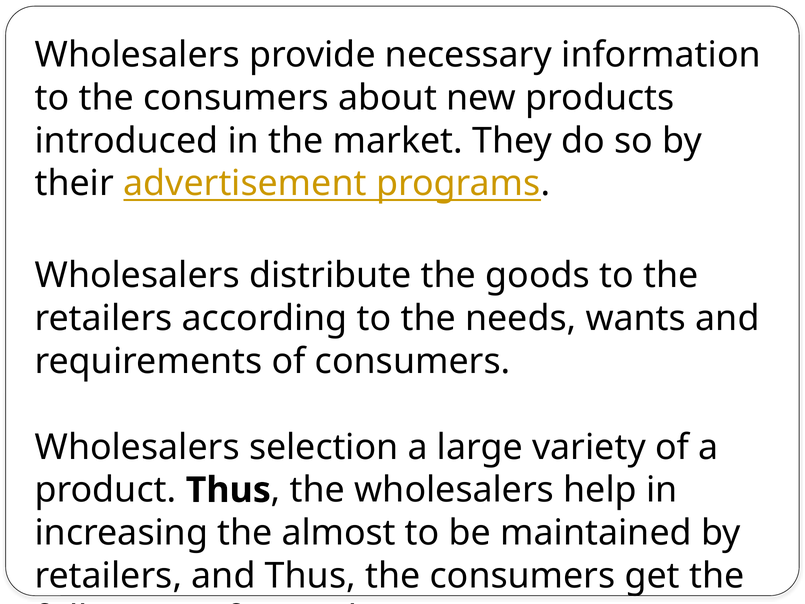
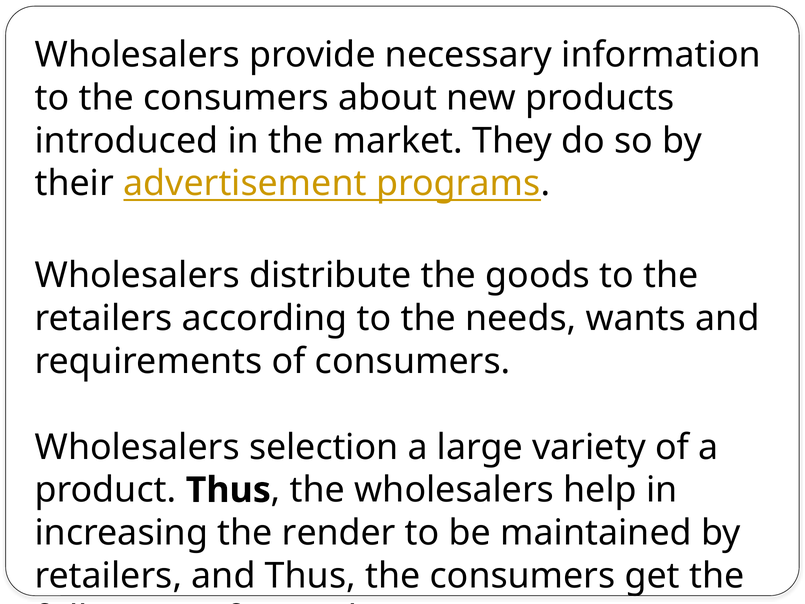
almost: almost -> render
